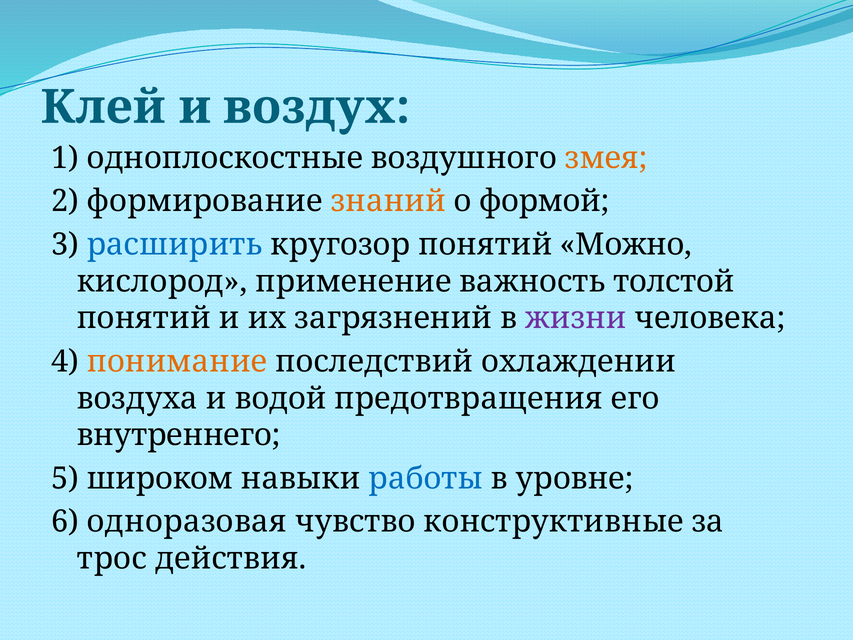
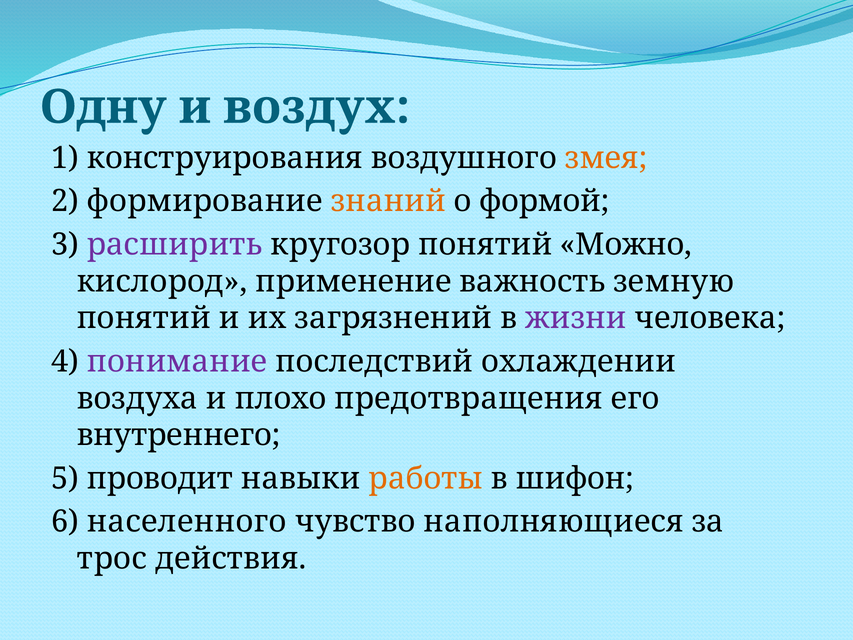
Клей: Клей -> Одну
одноплоскостные: одноплоскостные -> конструирования
расширить colour: blue -> purple
толстой: толстой -> земную
понимание colour: orange -> purple
водой: водой -> плохо
широком: широком -> проводит
работы colour: blue -> orange
уровне: уровне -> шифон
одноразовая: одноразовая -> населенного
конструктивные: конструктивные -> наполняющиеся
